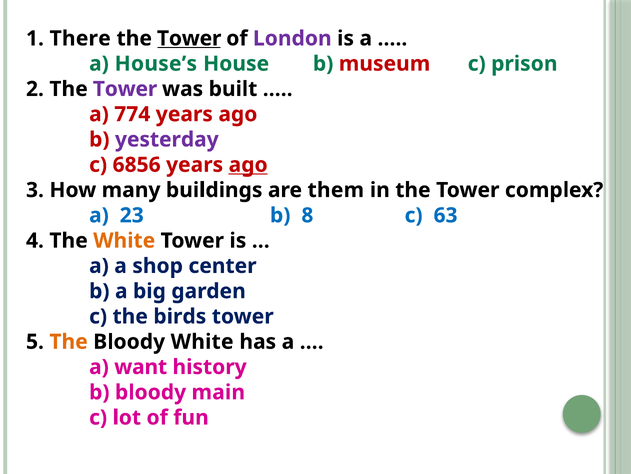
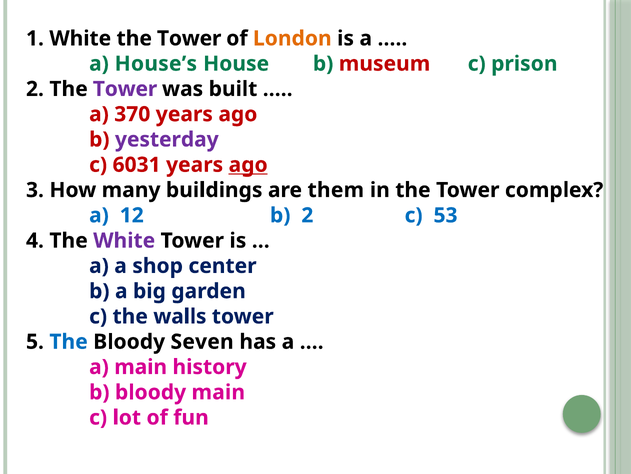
1 There: There -> White
Tower at (189, 38) underline: present -> none
London colour: purple -> orange
774: 774 -> 370
6856: 6856 -> 6031
23: 23 -> 12
b 8: 8 -> 2
63: 63 -> 53
White at (124, 240) colour: orange -> purple
birds: birds -> walls
The at (69, 341) colour: orange -> blue
Bloody White: White -> Seven
a want: want -> main
